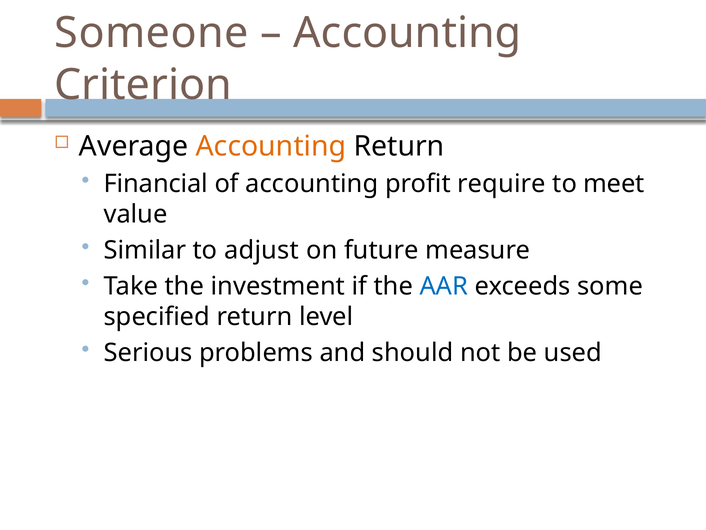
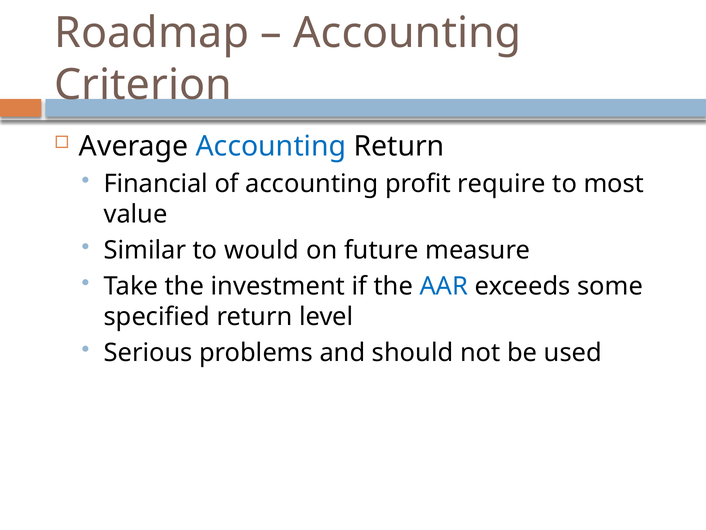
Someone: Someone -> Roadmap
Accounting at (271, 146) colour: orange -> blue
meet: meet -> most
adjust: adjust -> would
